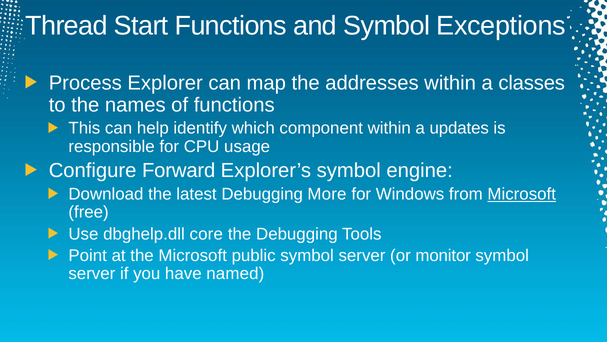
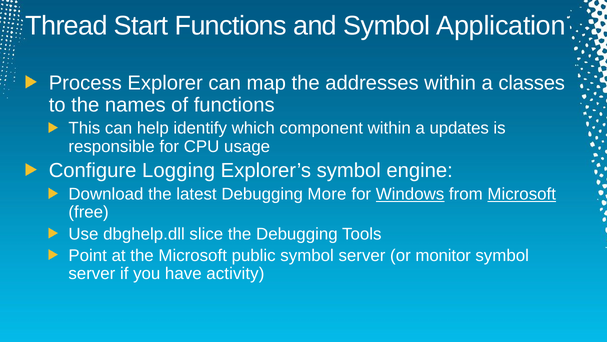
Exceptions: Exceptions -> Application
Forward: Forward -> Logging
Windows underline: none -> present
core: core -> slice
named: named -> activity
